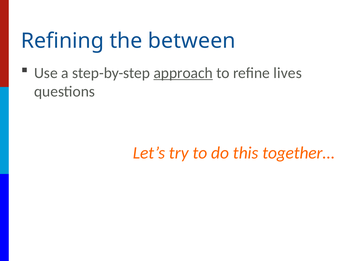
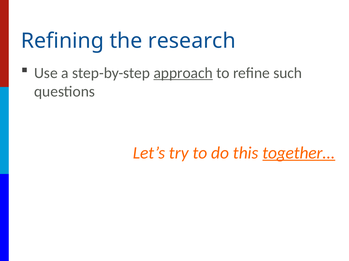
between: between -> research
lives: lives -> such
together underline: none -> present
